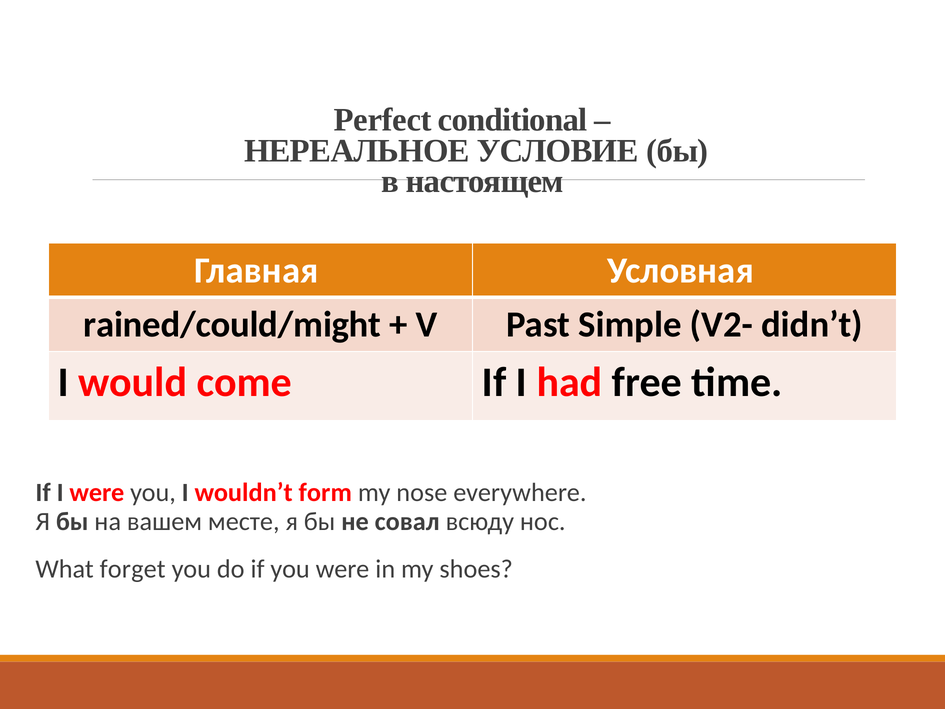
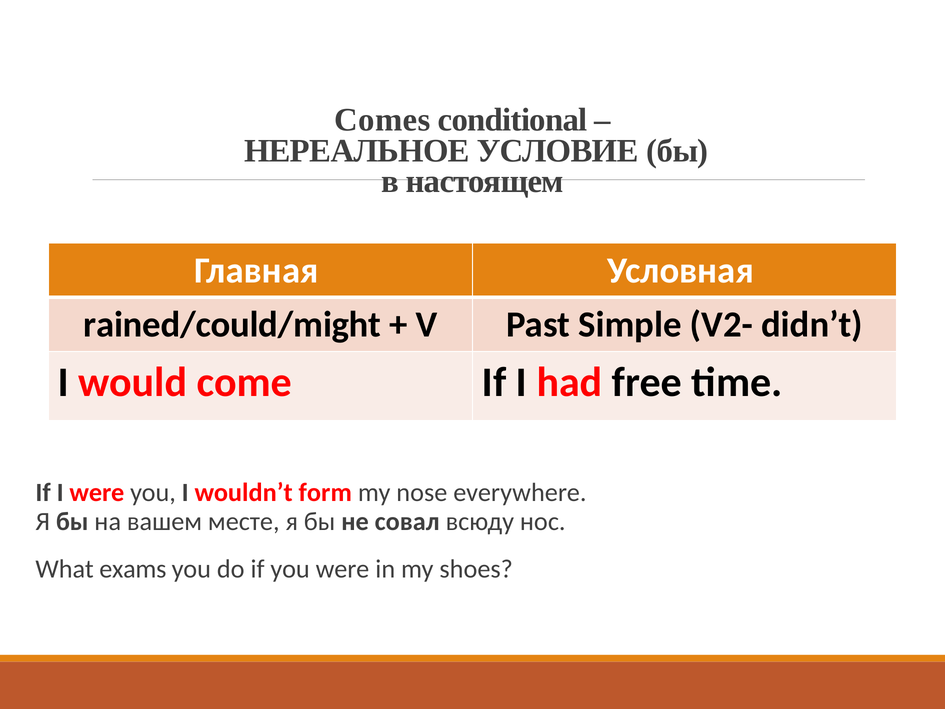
Perfect: Perfect -> Comes
forget: forget -> exams
